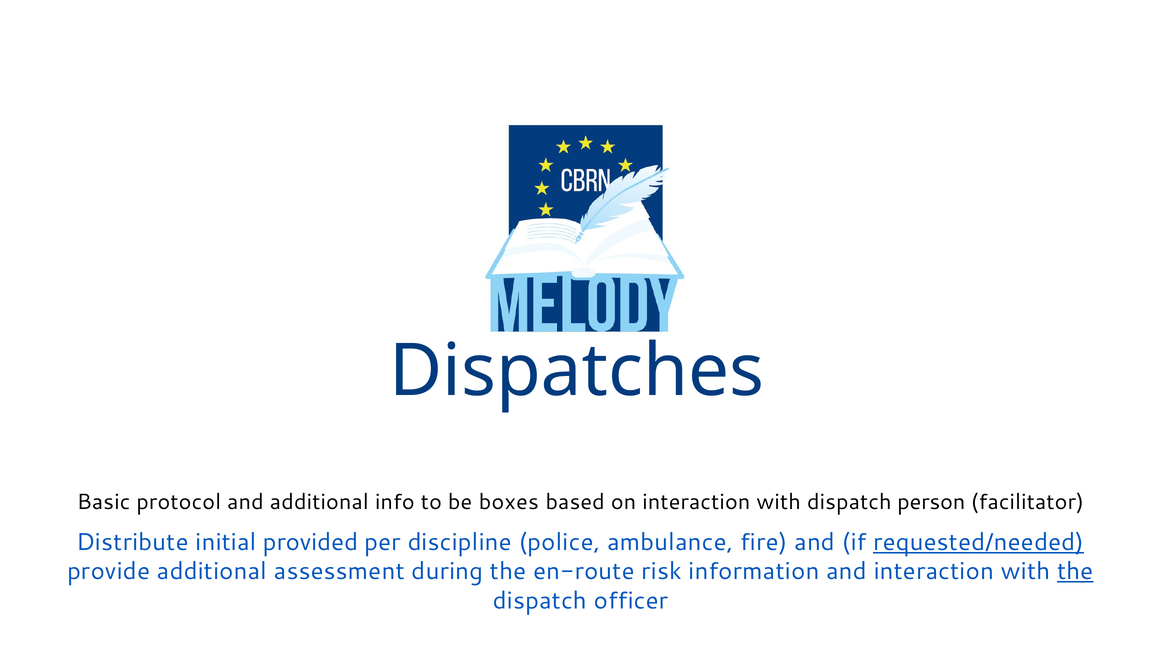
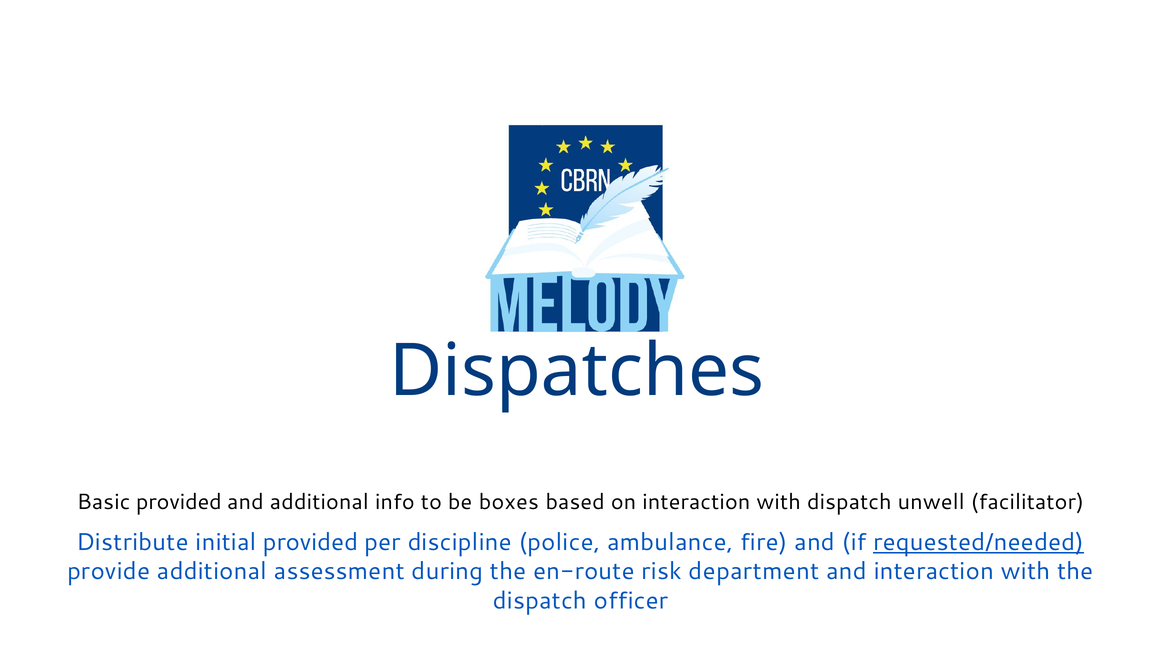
Basic protocol: protocol -> provided
person: person -> unwell
information: information -> department
the at (1075, 572) underline: present -> none
